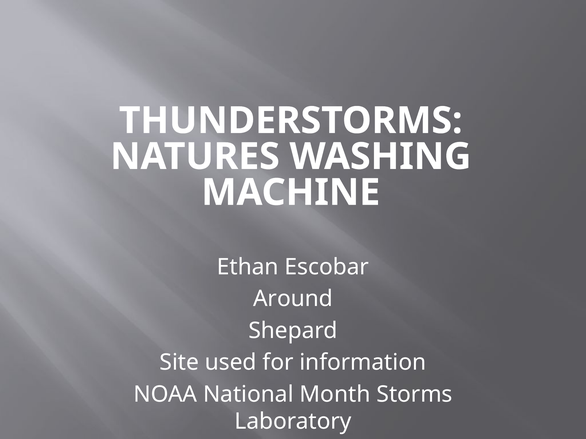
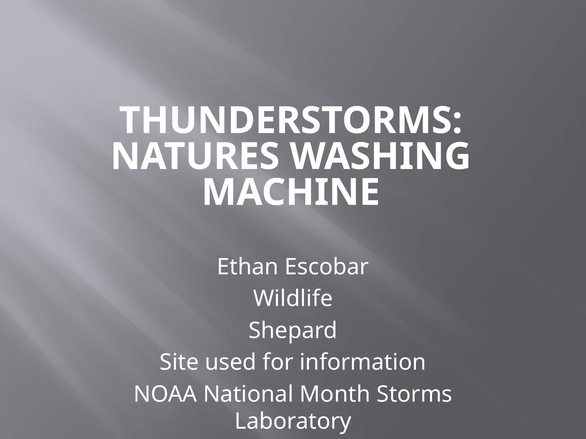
Around: Around -> Wildlife
